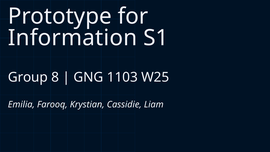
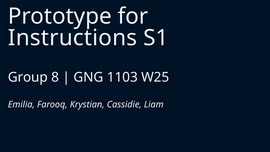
Information: Information -> Instructions
